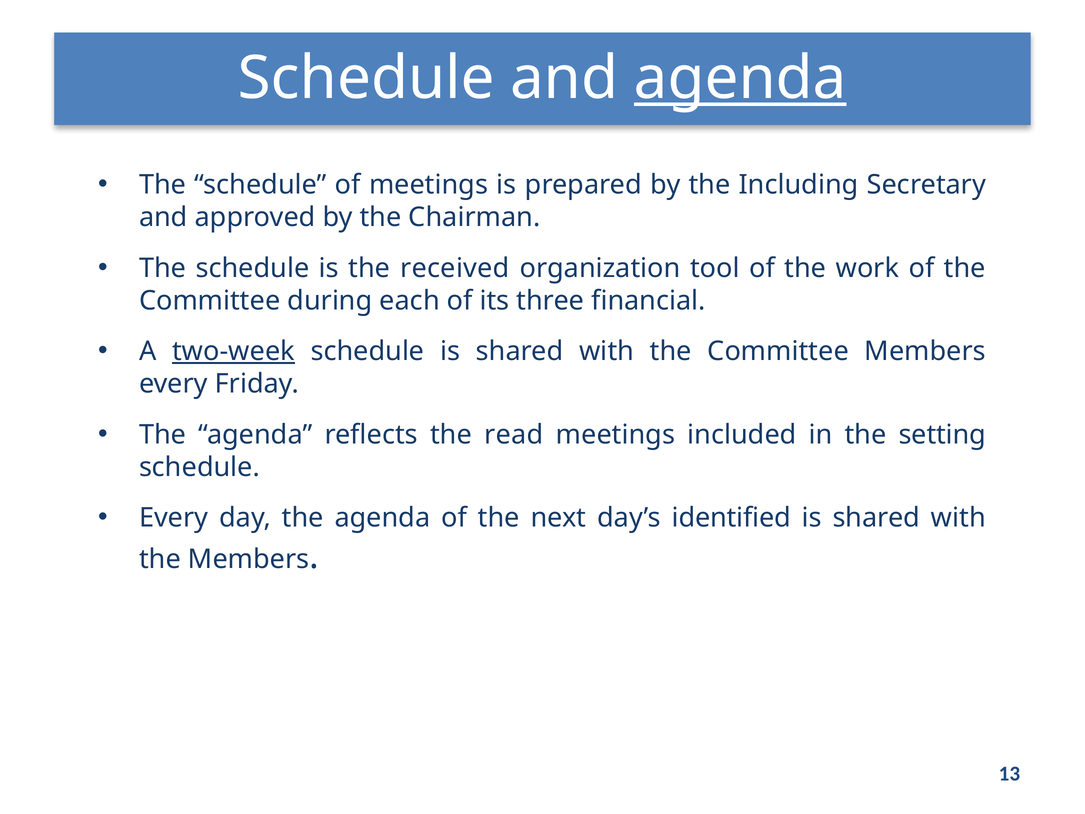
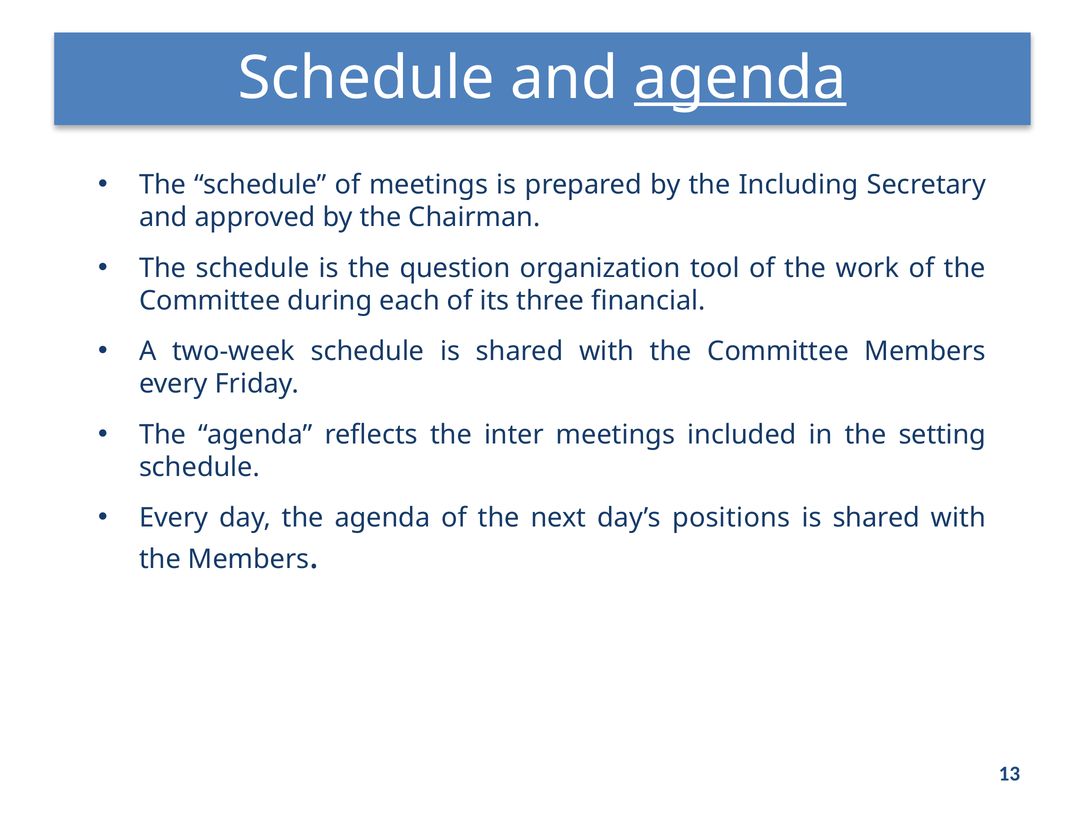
received: received -> question
two-week underline: present -> none
read: read -> inter
identified: identified -> positions
